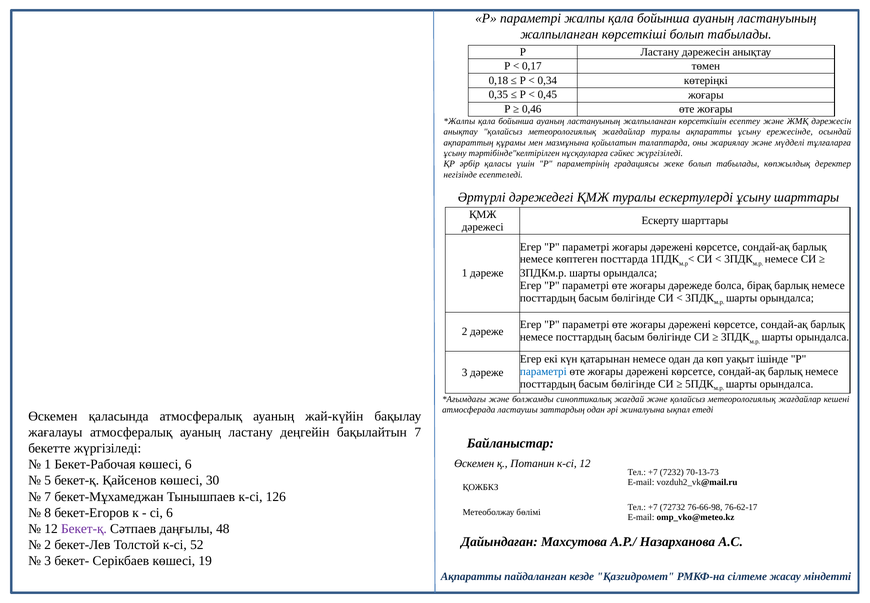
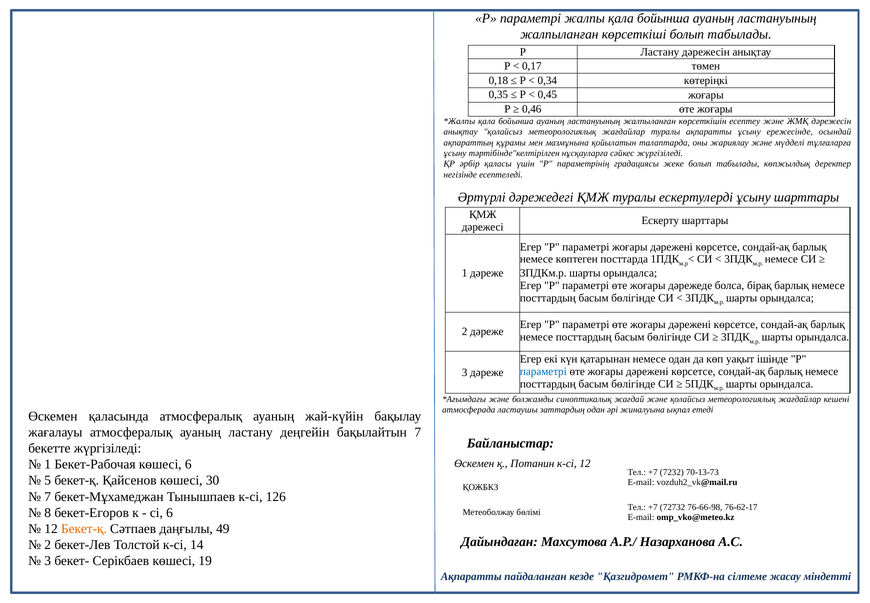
Бекет-қ at (84, 528) colour: purple -> orange
48: 48 -> 49
52: 52 -> 14
